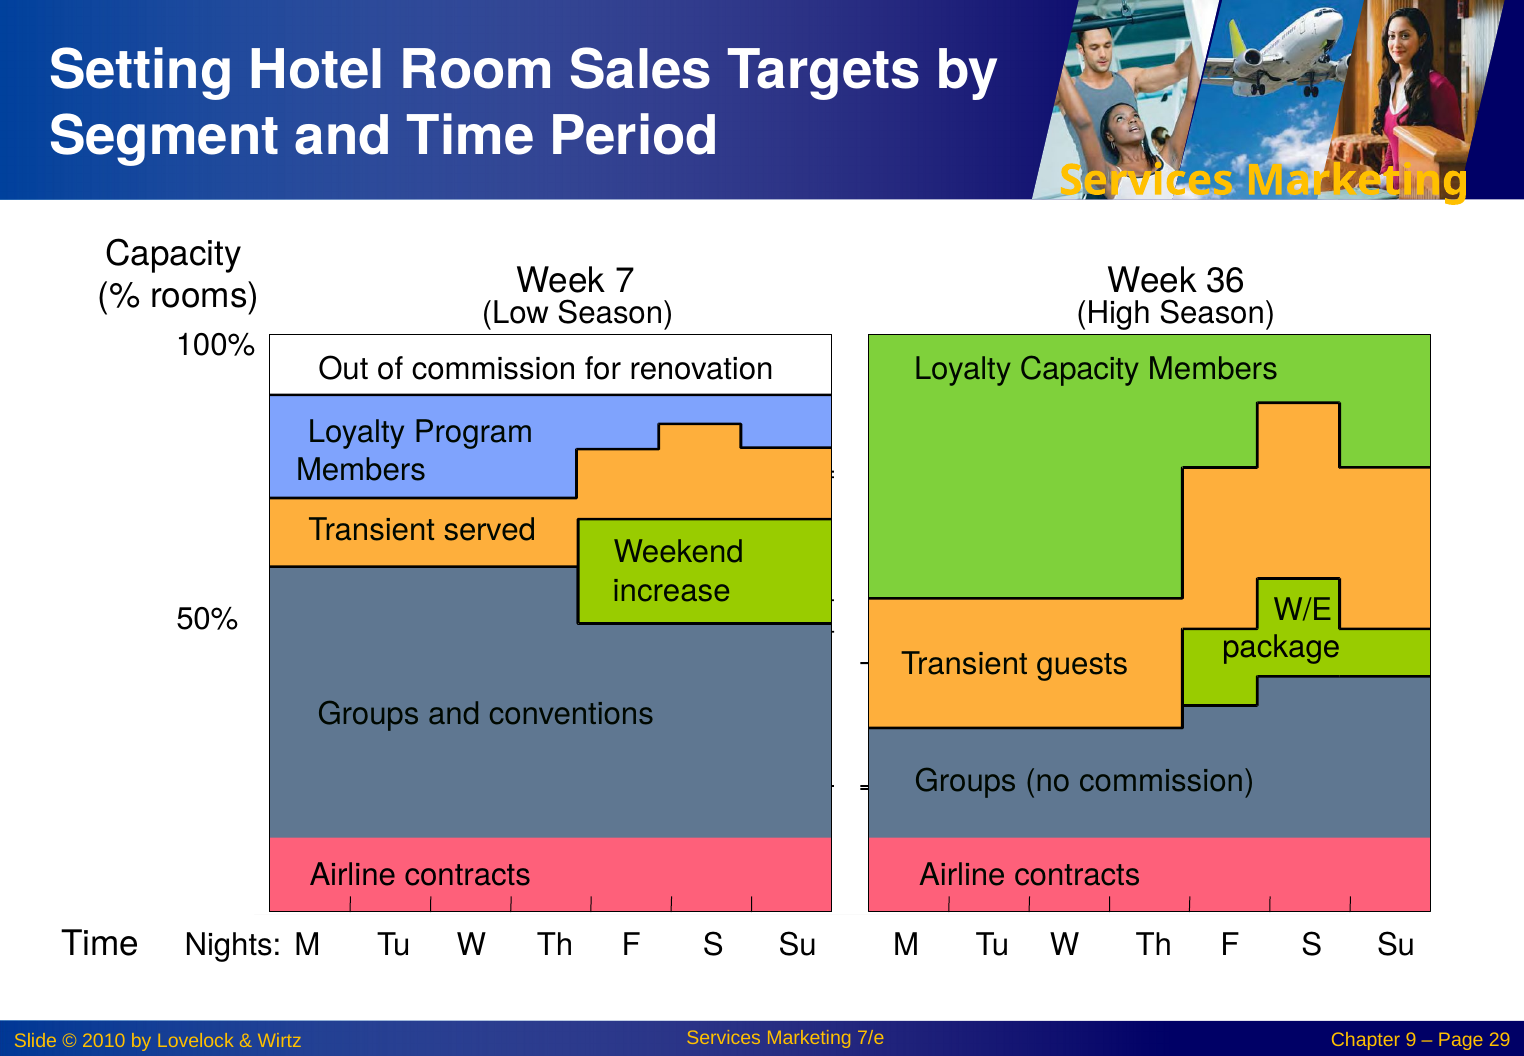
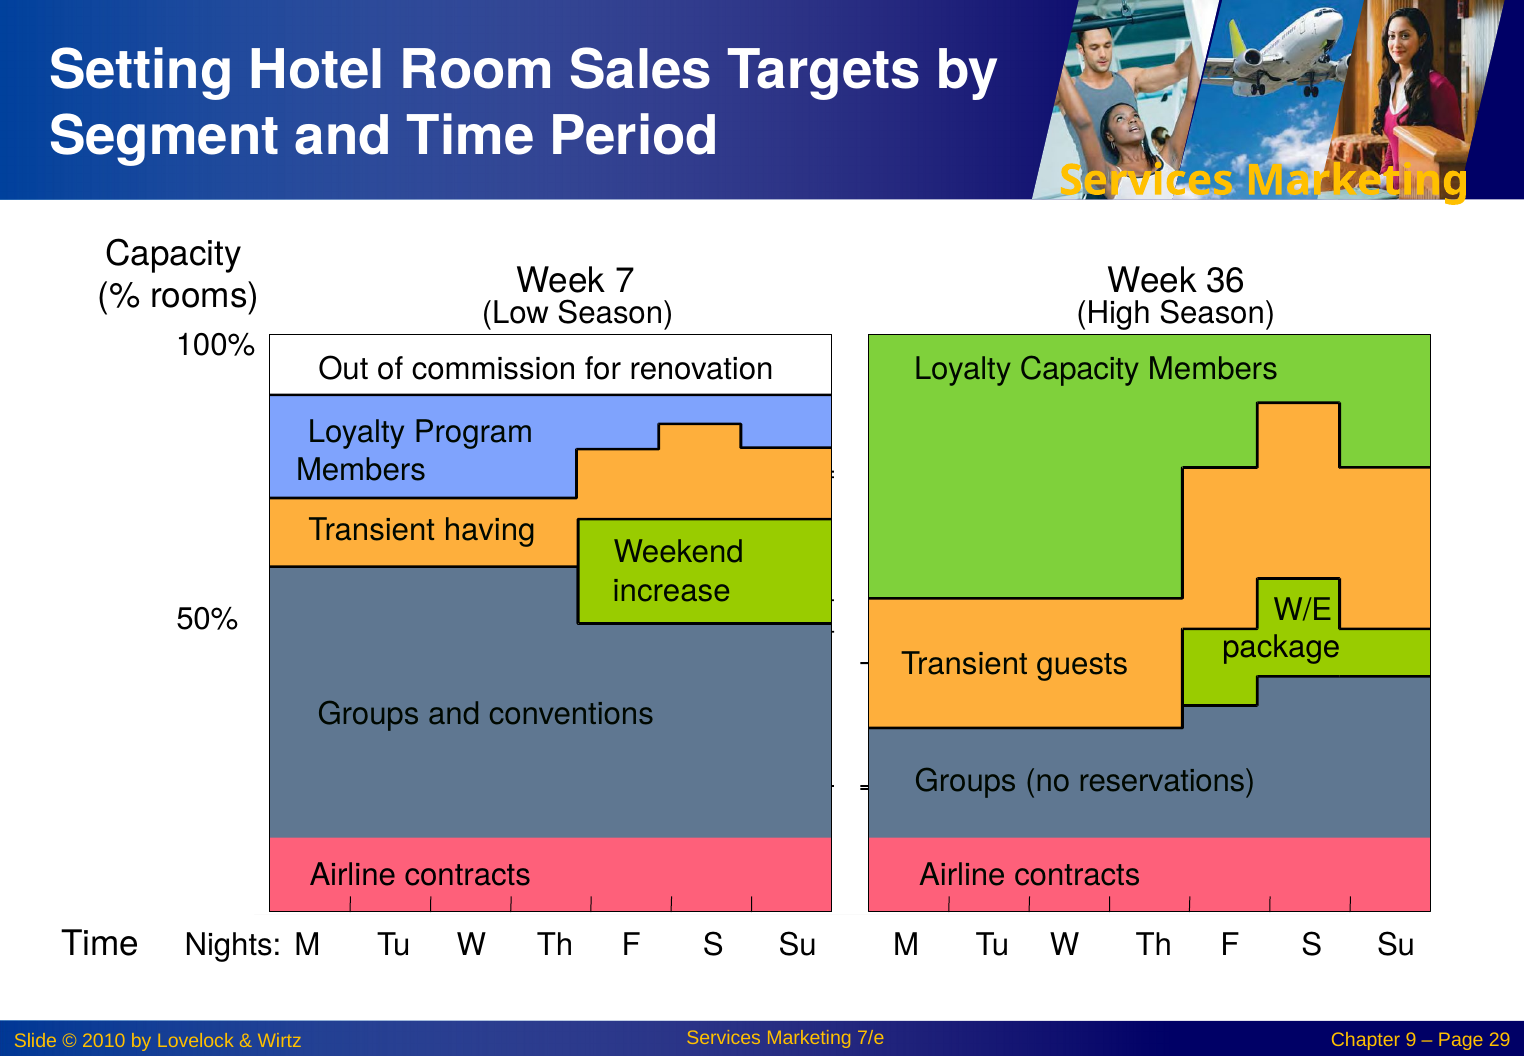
served: served -> having
no commission: commission -> reservations
